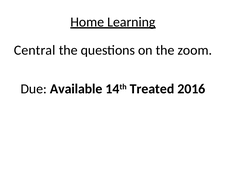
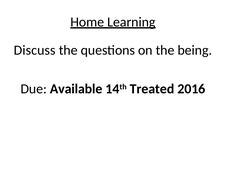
Central: Central -> Discuss
zoom: zoom -> being
